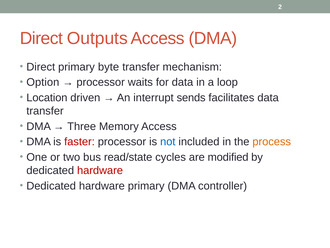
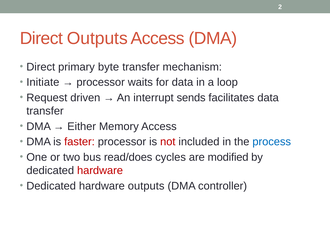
Option: Option -> Initiate
Location: Location -> Request
Three: Three -> Either
not colour: blue -> red
process colour: orange -> blue
read/state: read/state -> read/does
hardware primary: primary -> outputs
